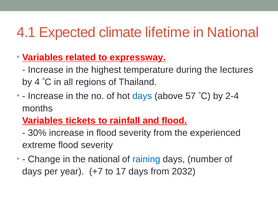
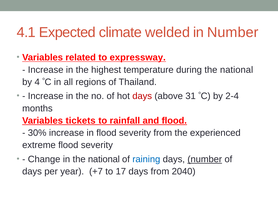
lifetime: lifetime -> welded
in National: National -> Number
during the lectures: lectures -> national
days at (142, 96) colour: blue -> red
57: 57 -> 31
number at (205, 159) underline: none -> present
2032: 2032 -> 2040
